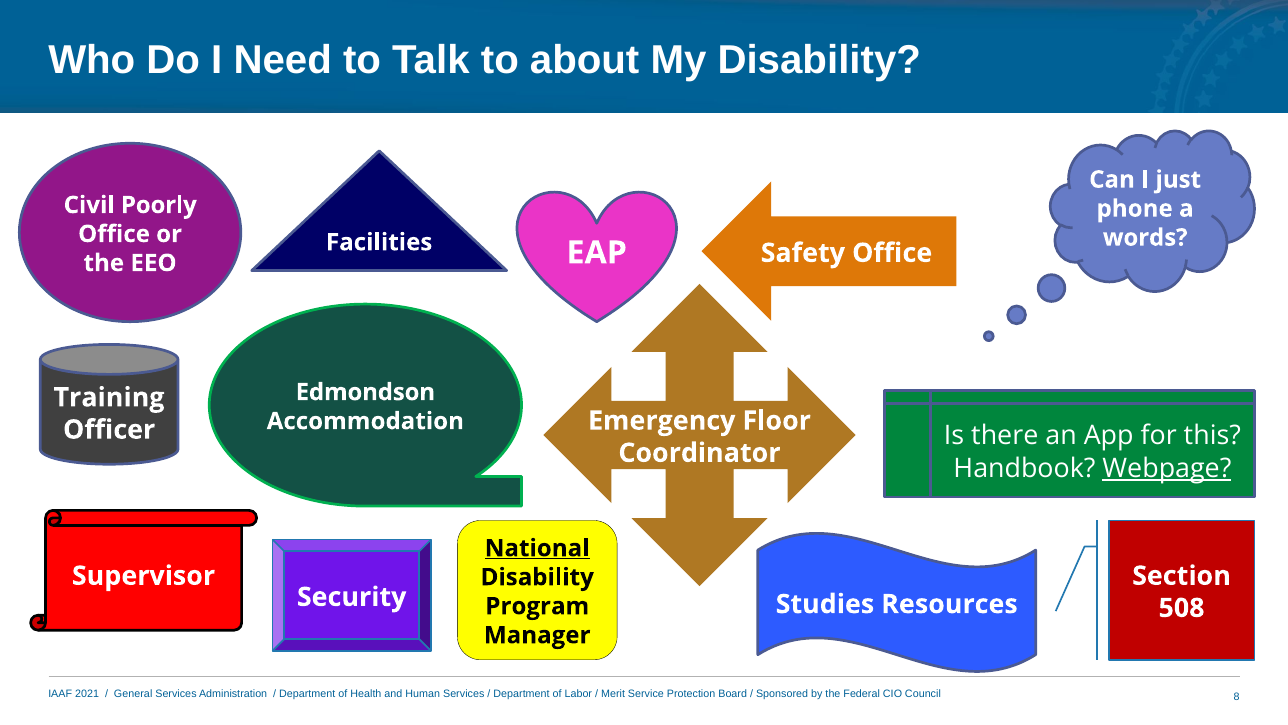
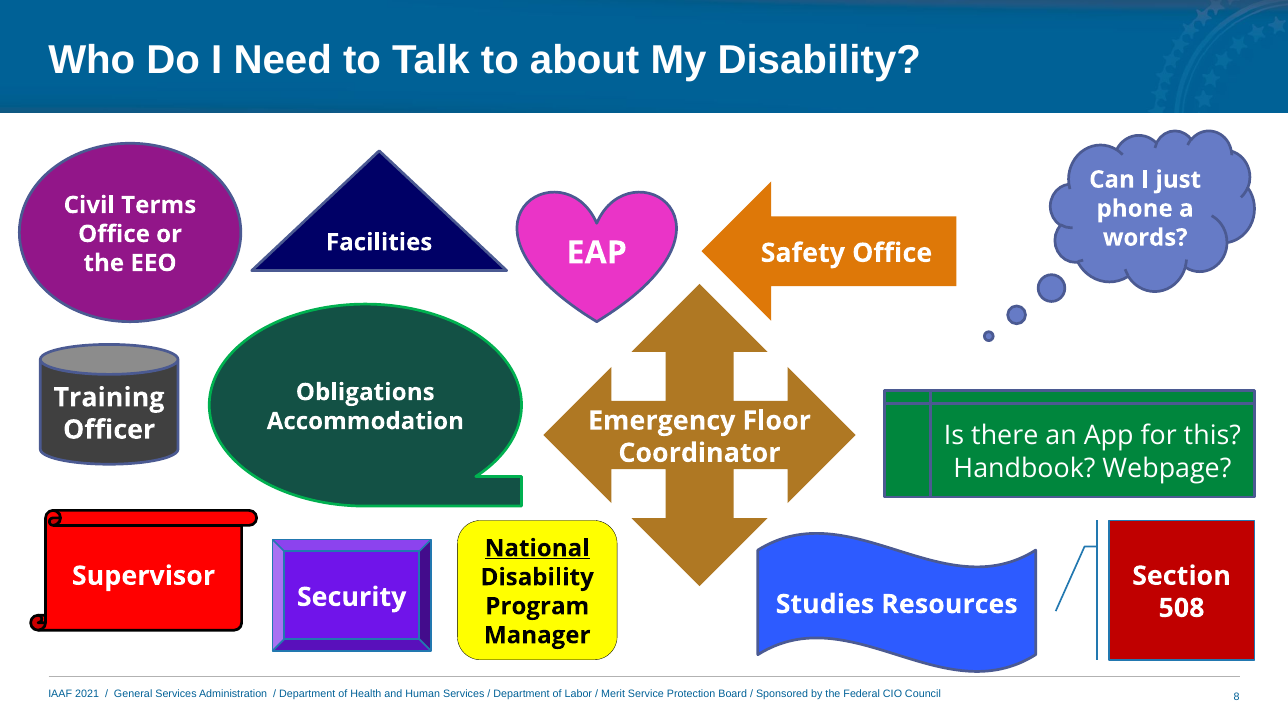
Poorly: Poorly -> Terms
Edmondson: Edmondson -> Obligations
Webpage underline: present -> none
